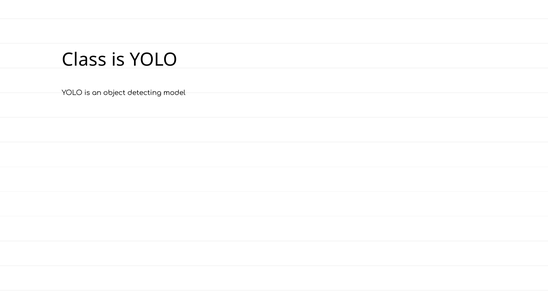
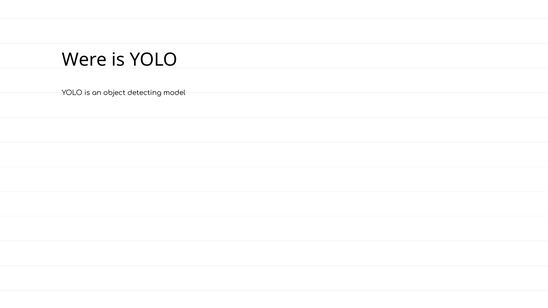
Class: Class -> Were
